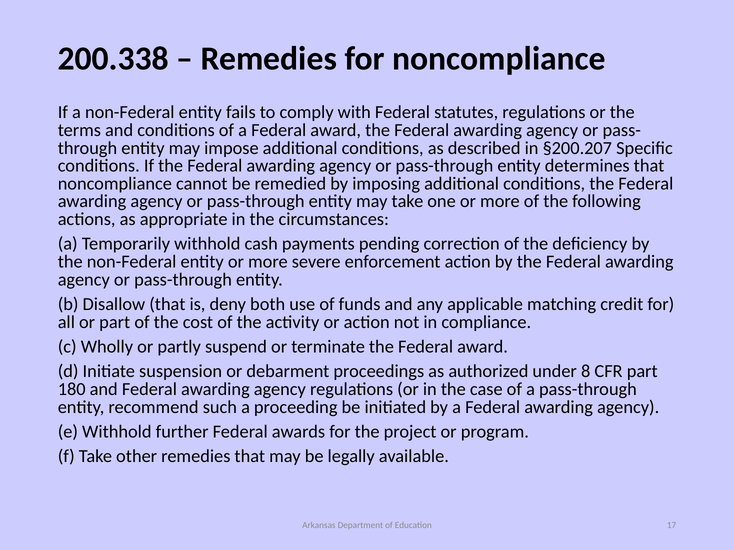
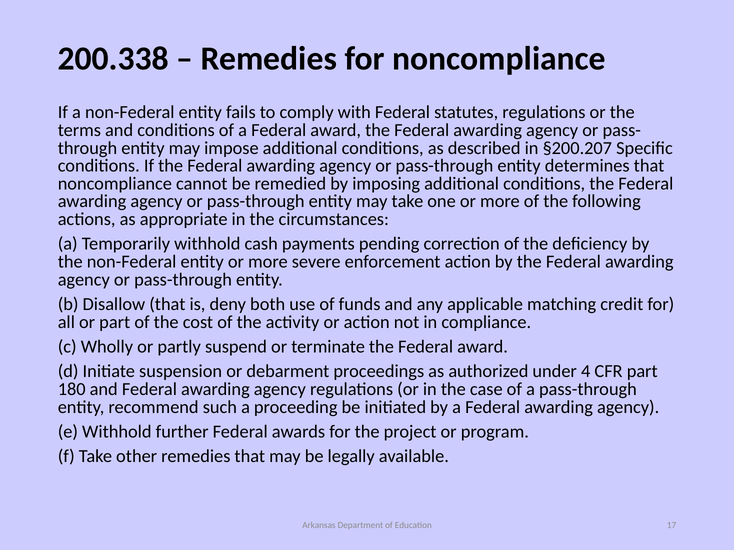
8: 8 -> 4
